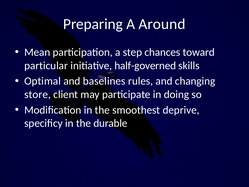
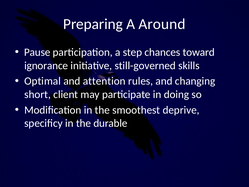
Mean: Mean -> Pause
particular: particular -> ignorance
half-governed: half-governed -> still-governed
baselines: baselines -> attention
store: store -> short
